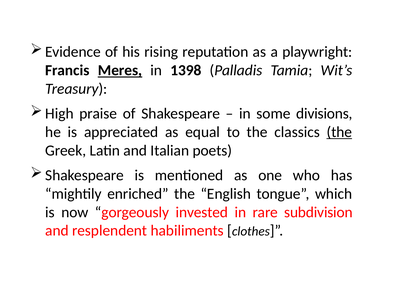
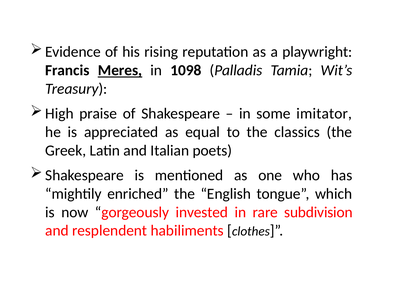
1398: 1398 -> 1098
divisions: divisions -> imitator
the at (339, 132) underline: present -> none
